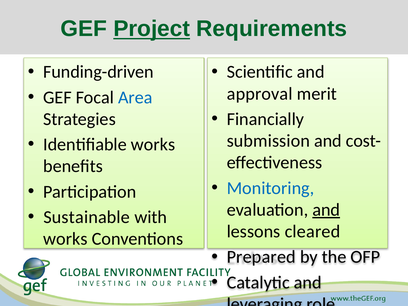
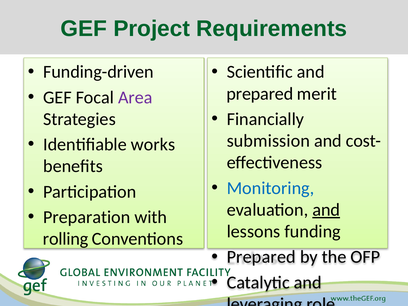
Project underline: present -> none
approval at (260, 94): approval -> prepared
Area colour: blue -> purple
Sustainable: Sustainable -> Preparation
cleared: cleared -> funding
works at (65, 239): works -> rolling
